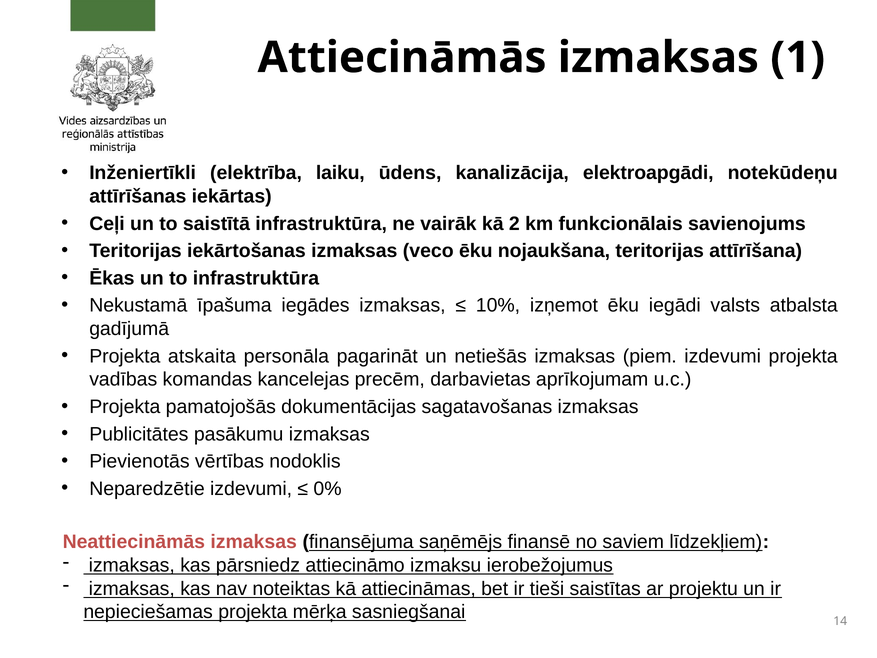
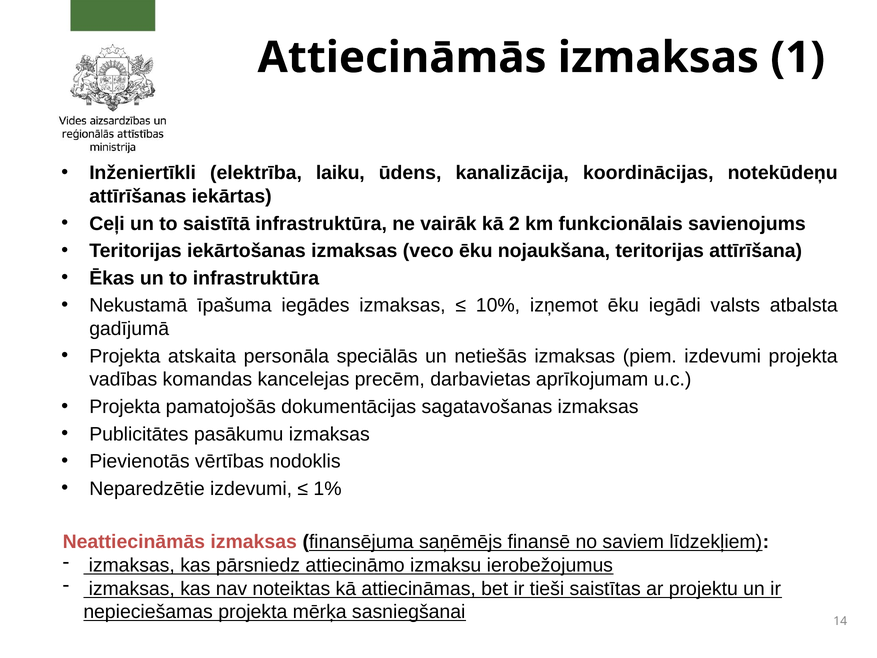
elektroapgādi: elektroapgādi -> koordinācijas
pagarināt: pagarināt -> speciālās
0%: 0% -> 1%
